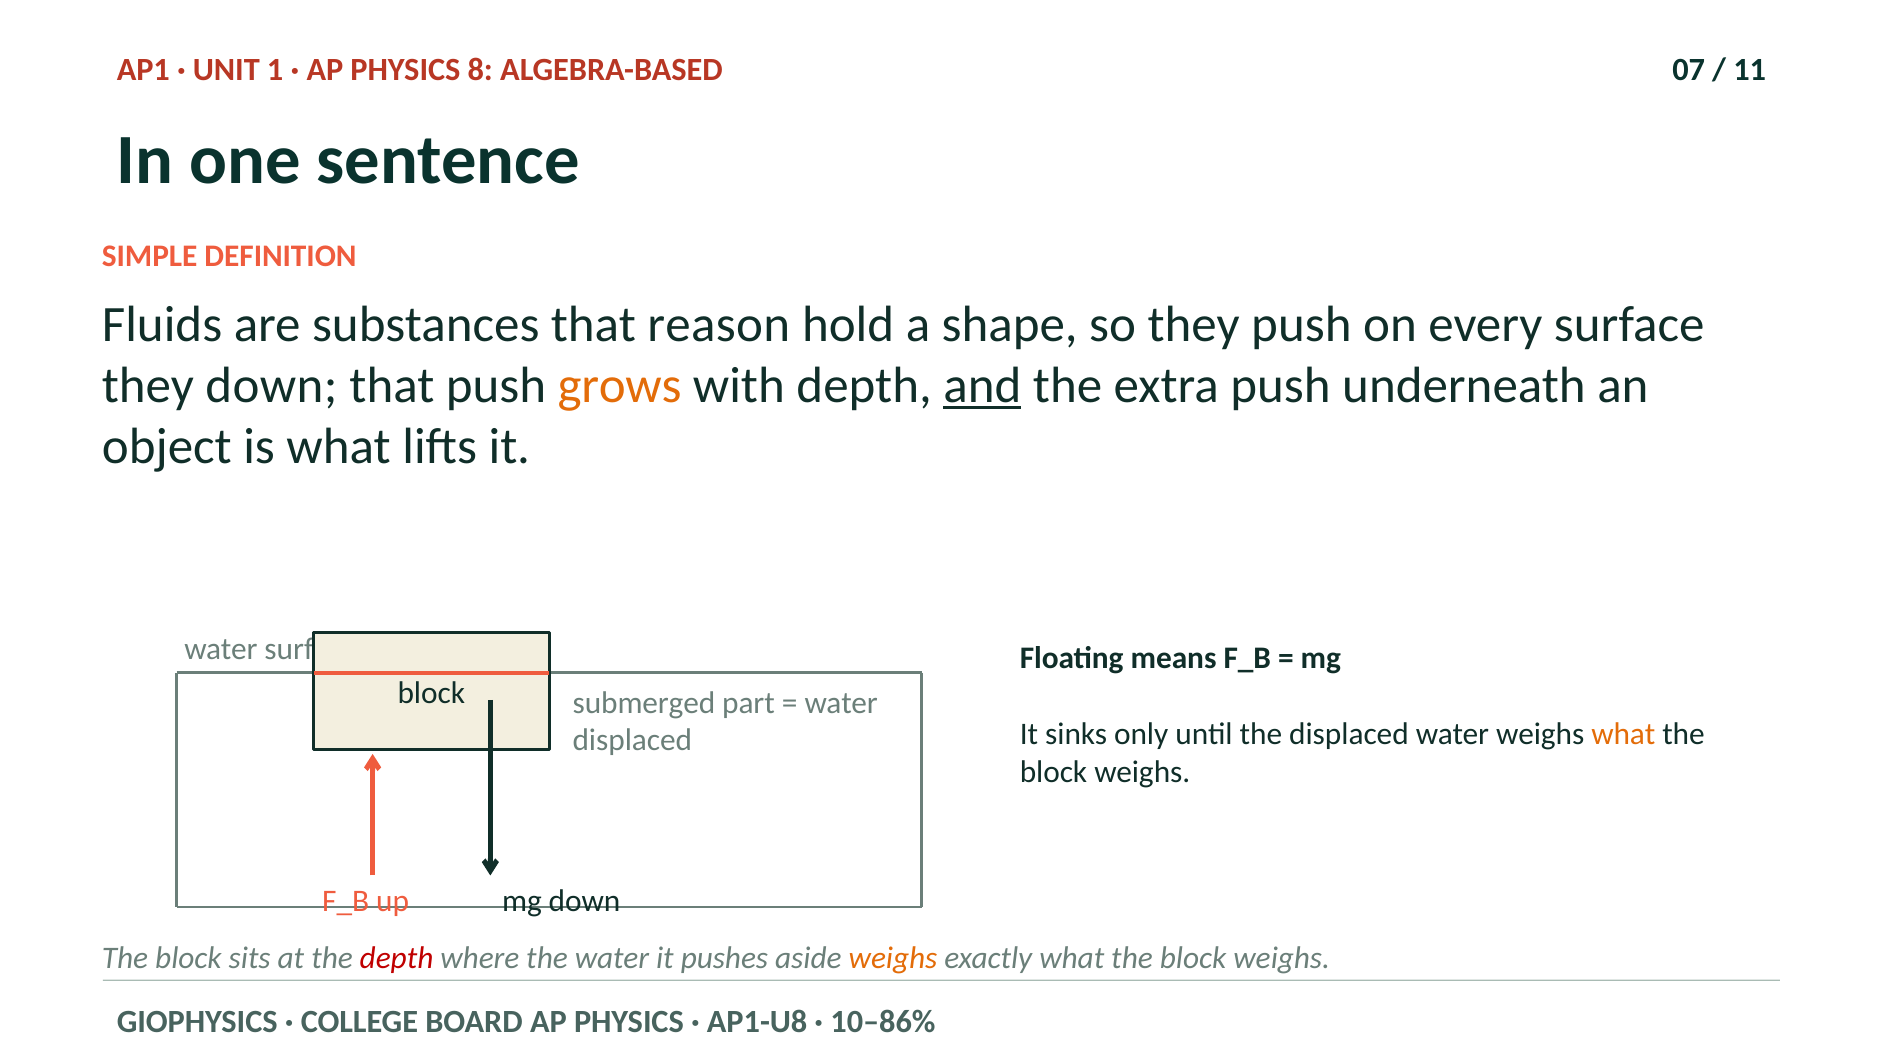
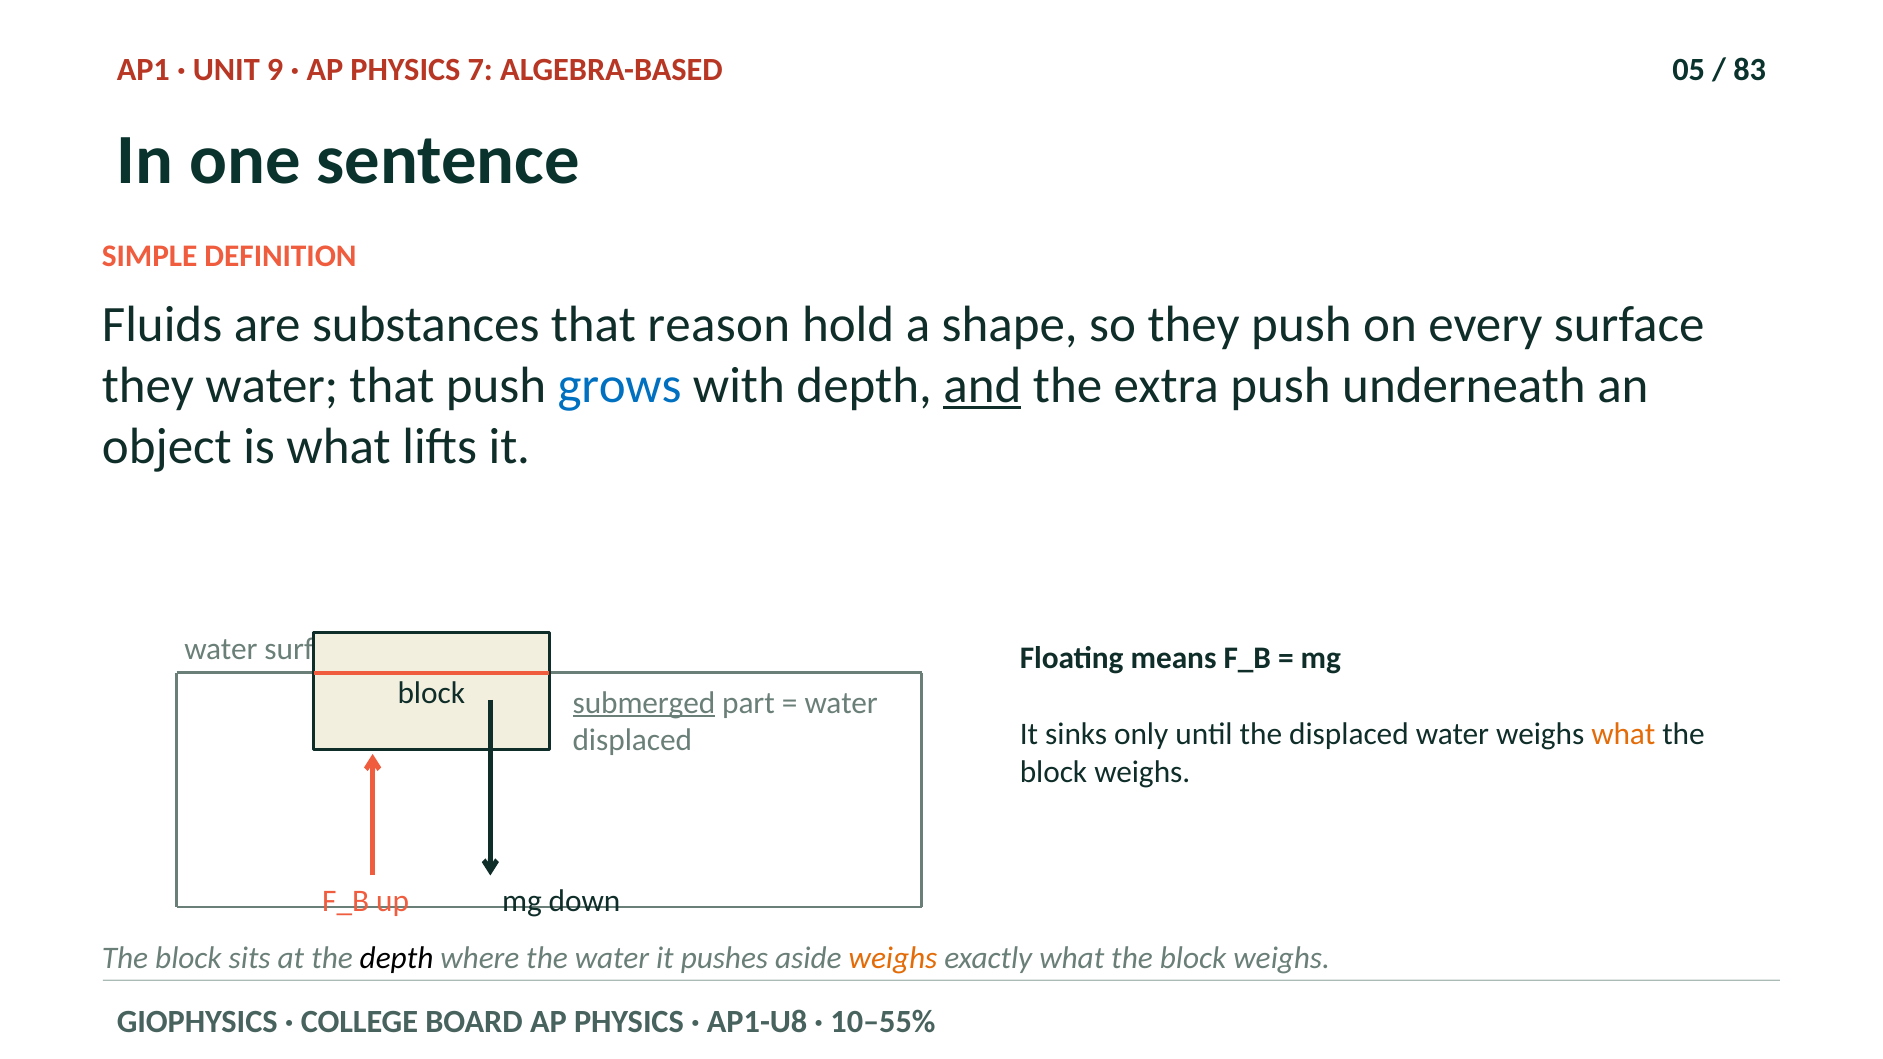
1: 1 -> 9
8: 8 -> 7
07: 07 -> 05
11: 11 -> 83
they down: down -> water
grows colour: orange -> blue
submerged underline: none -> present
depth at (397, 959) colour: red -> black
10–86%: 10–86% -> 10–55%
